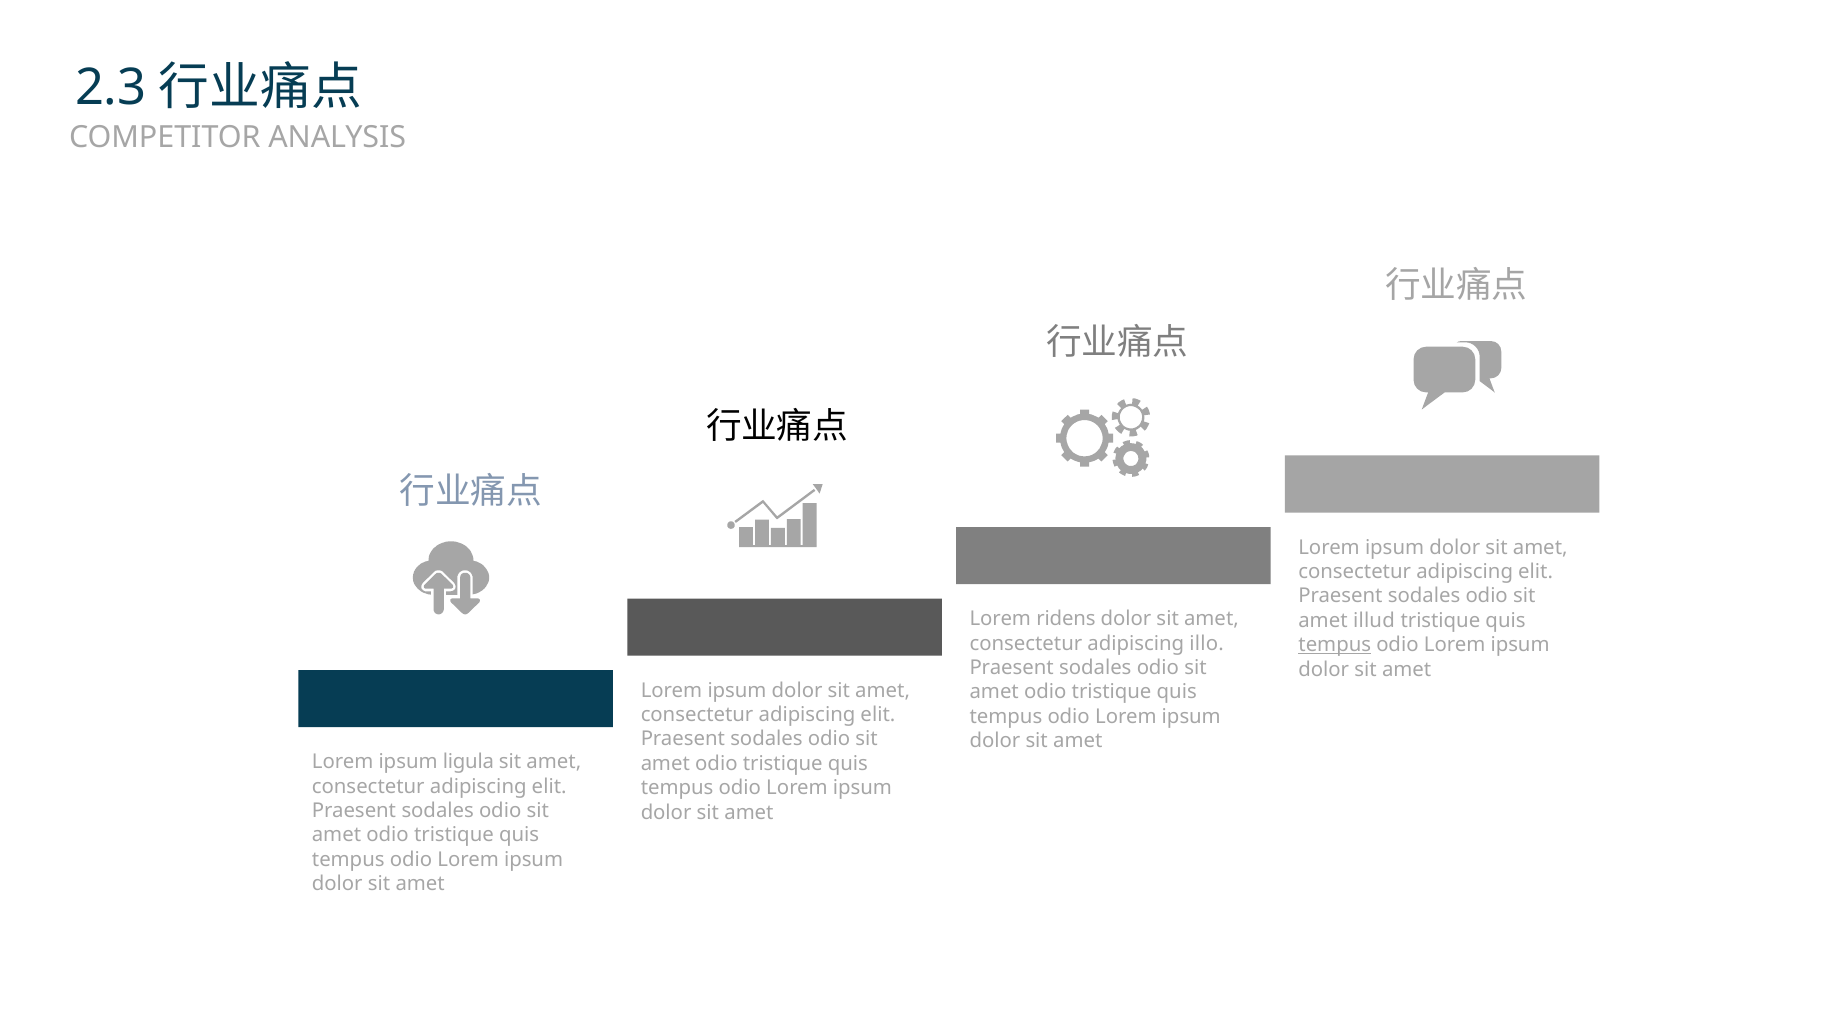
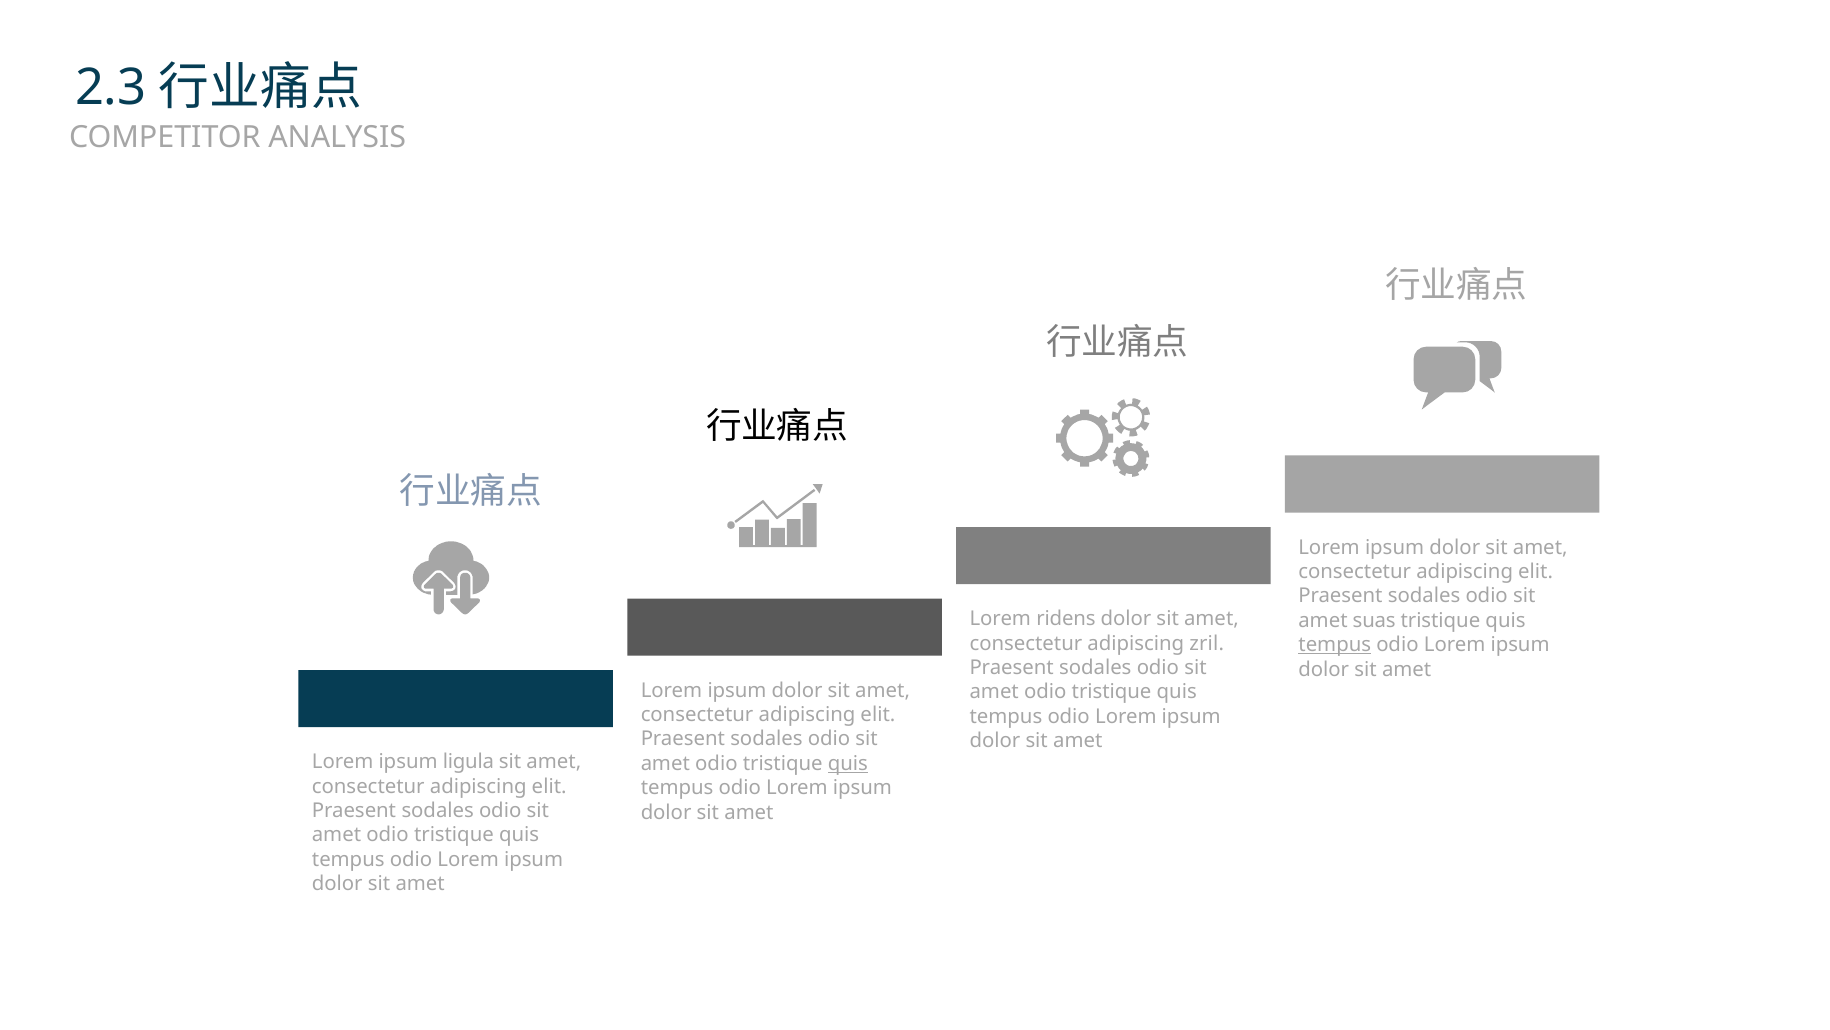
illud: illud -> suas
illo: illo -> zril
quis at (848, 763) underline: none -> present
